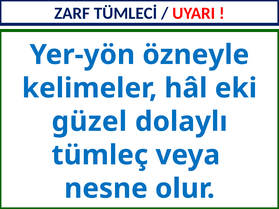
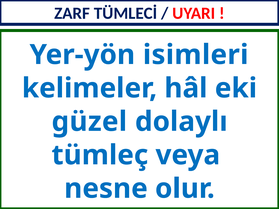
özneyle: özneyle -> isimleri
